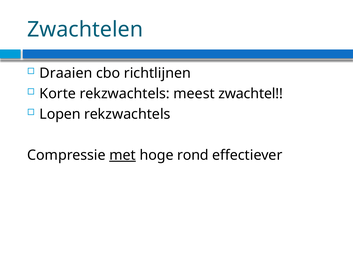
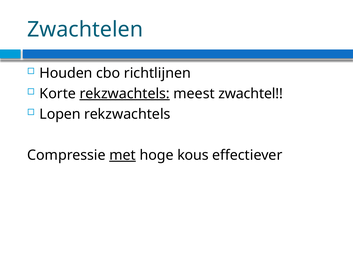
Draaien: Draaien -> Houden
rekzwachtels at (125, 94) underline: none -> present
rond: rond -> kous
